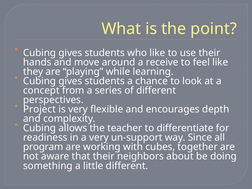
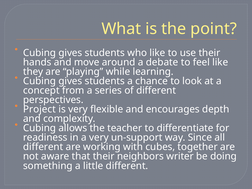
receive: receive -> debate
program at (43, 147): program -> different
about: about -> writer
